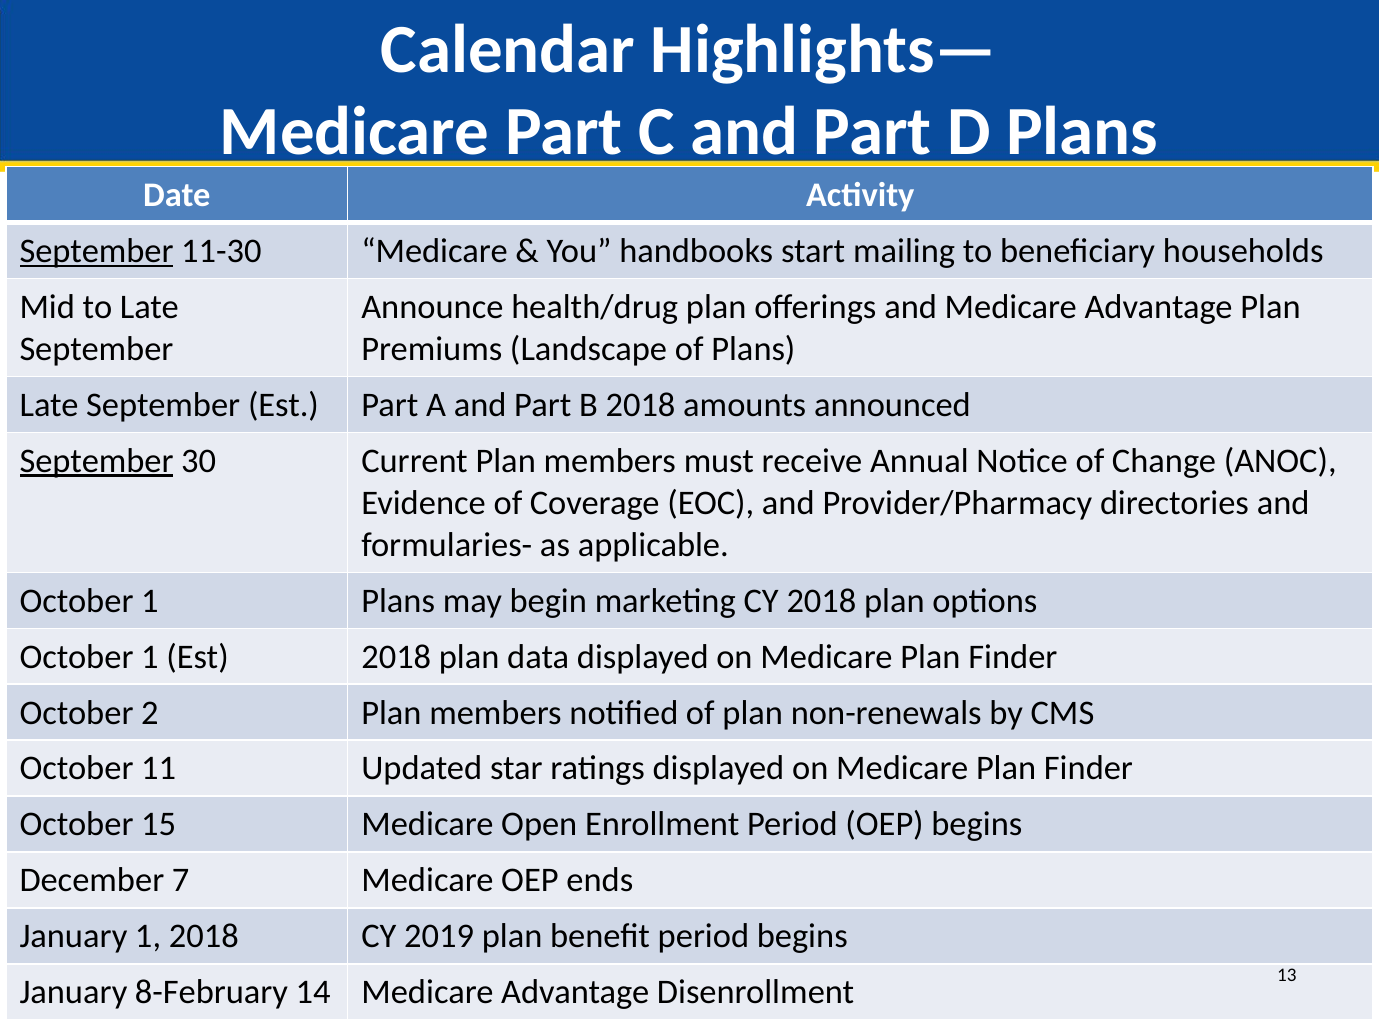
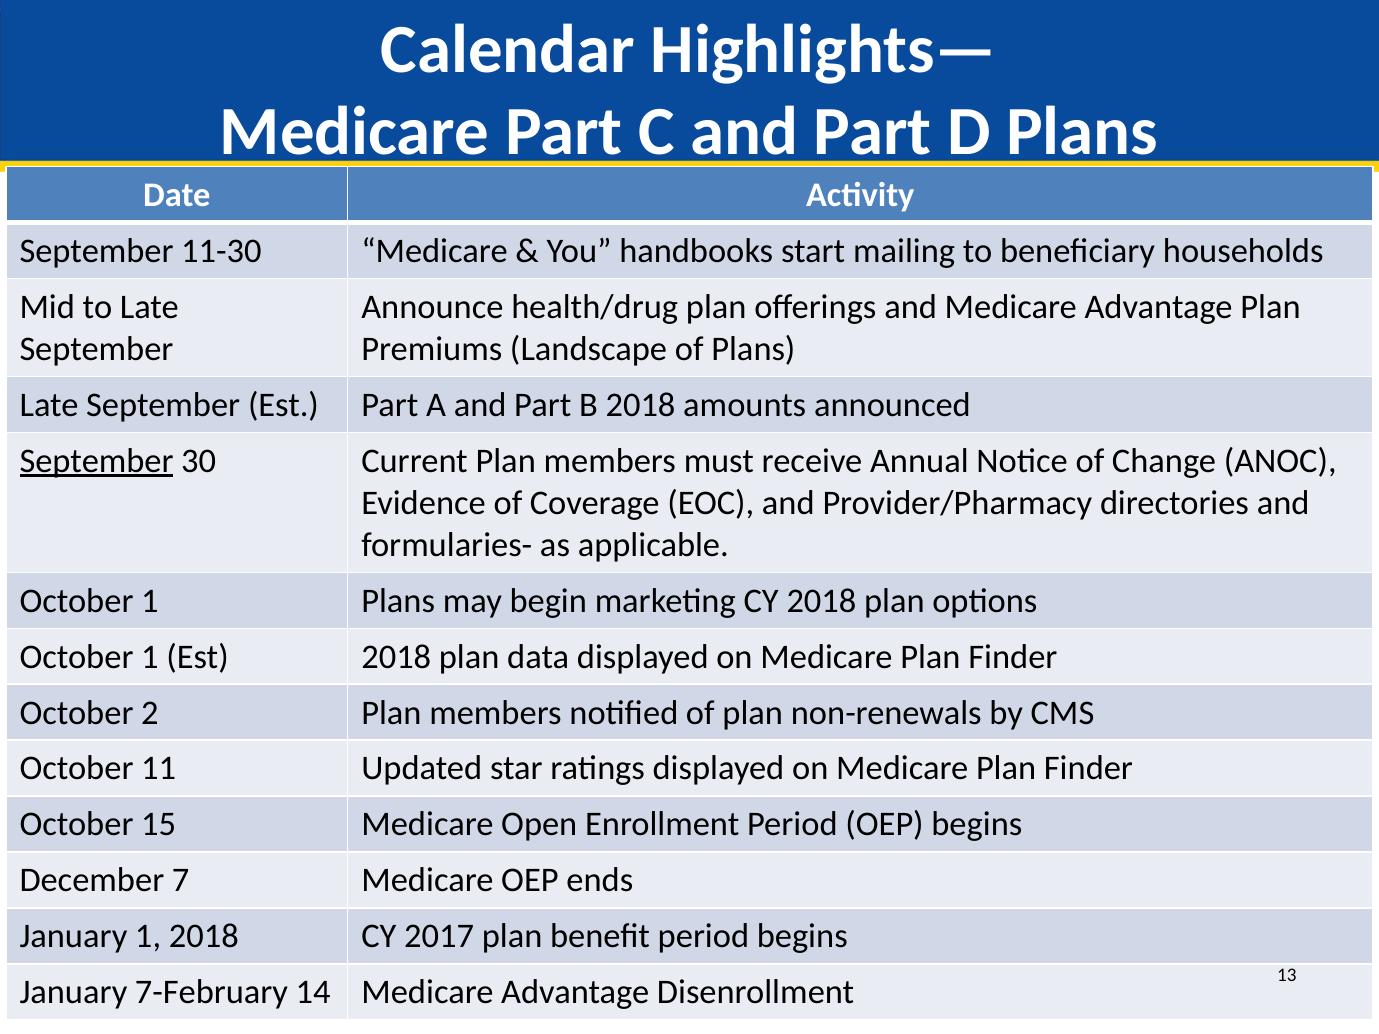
September at (97, 251) underline: present -> none
2019: 2019 -> 2017
8-February: 8-February -> 7-February
